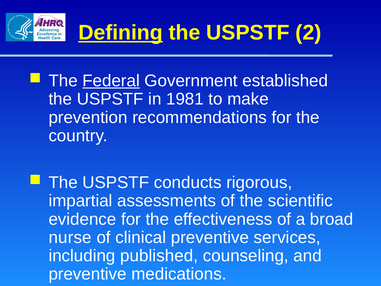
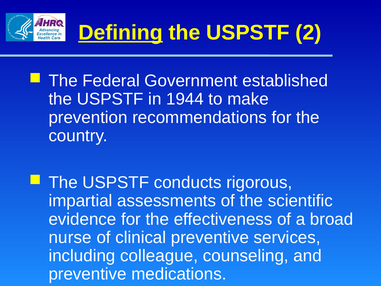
Federal underline: present -> none
1981: 1981 -> 1944
published: published -> colleague
